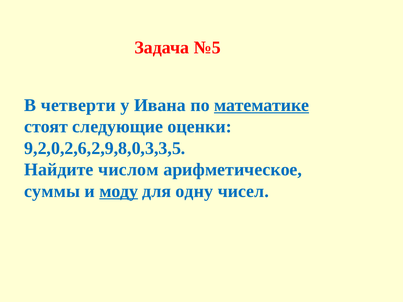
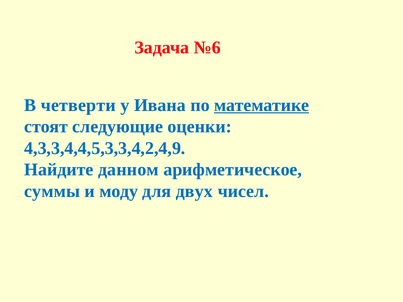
№5: №5 -> №6
9,2,0,2,6,2,9,8,0,3,3,5: 9,2,0,2,6,2,9,8,0,3,3,5 -> 4,3,3,4,4,5,3,3,4,2,4,9
числом: числом -> данном
моду underline: present -> none
одну: одну -> двух
